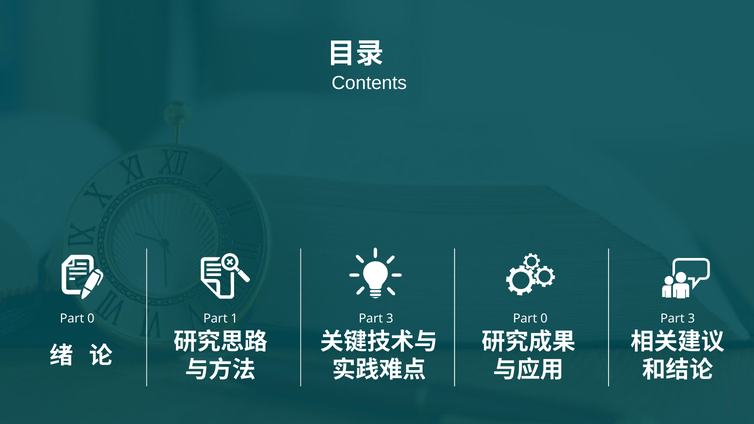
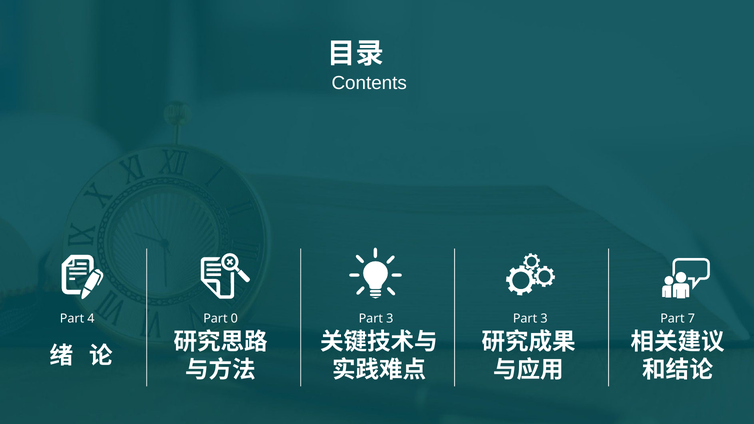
0 at (91, 318): 0 -> 4
1: 1 -> 0
3 Part 0: 0 -> 3
3 at (691, 318): 3 -> 7
